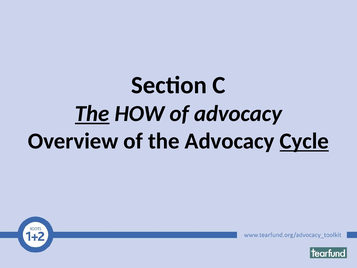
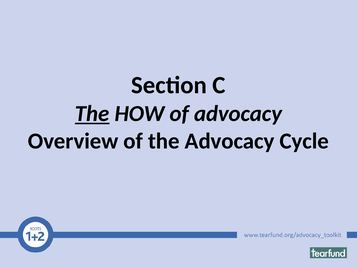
Cycle underline: present -> none
